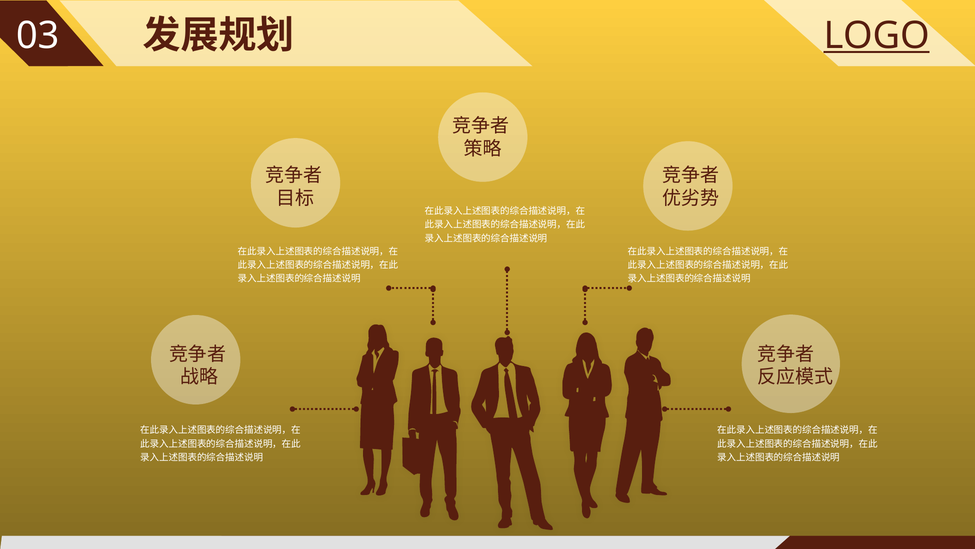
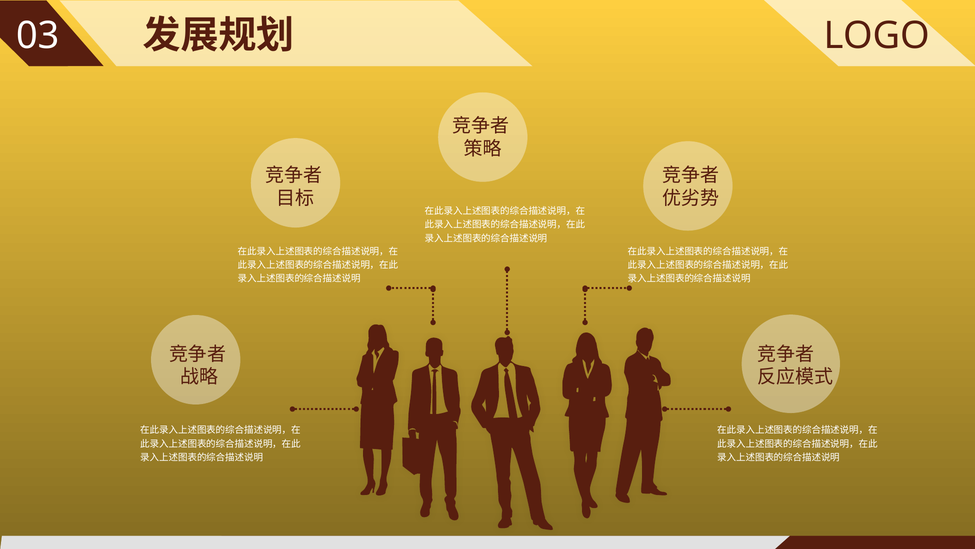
LOGO underline: present -> none
